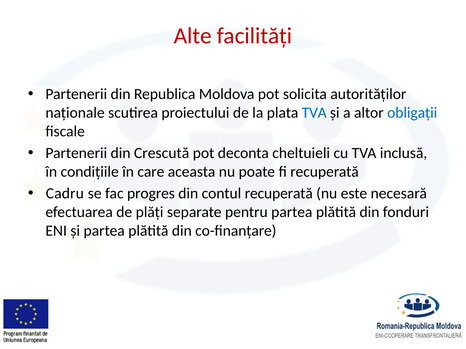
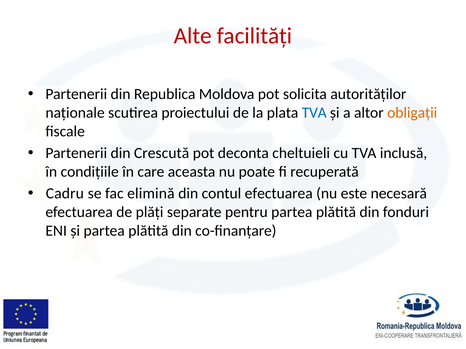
obligații colour: blue -> orange
progres: progres -> elimină
contul recuperată: recuperată -> efectuarea
